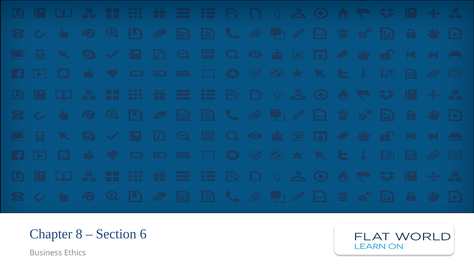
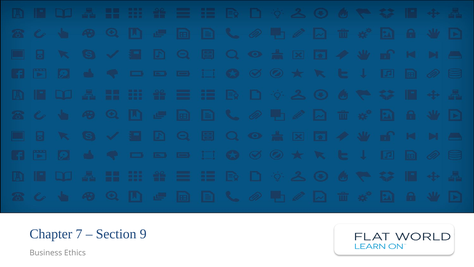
8: 8 -> 7
6: 6 -> 9
